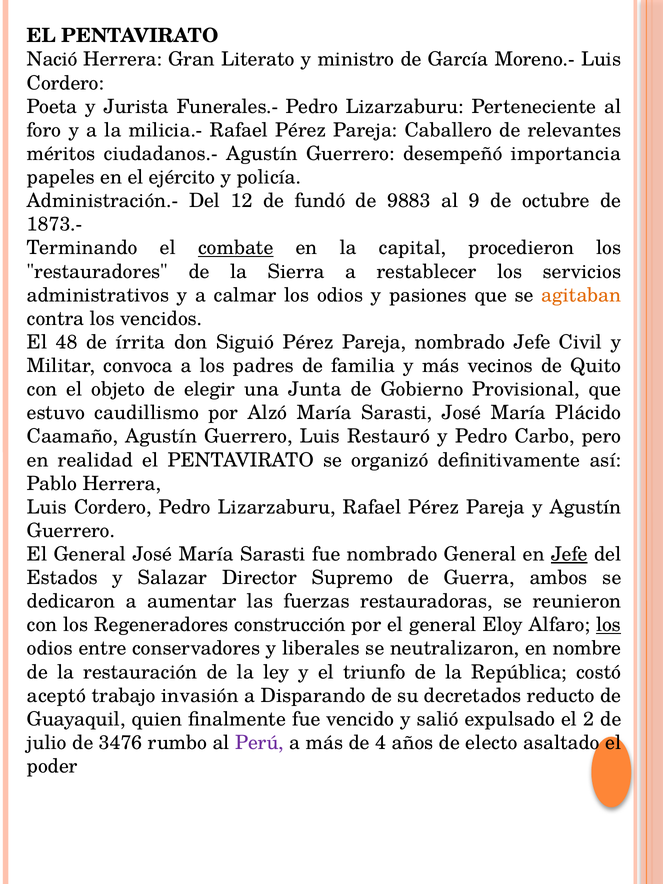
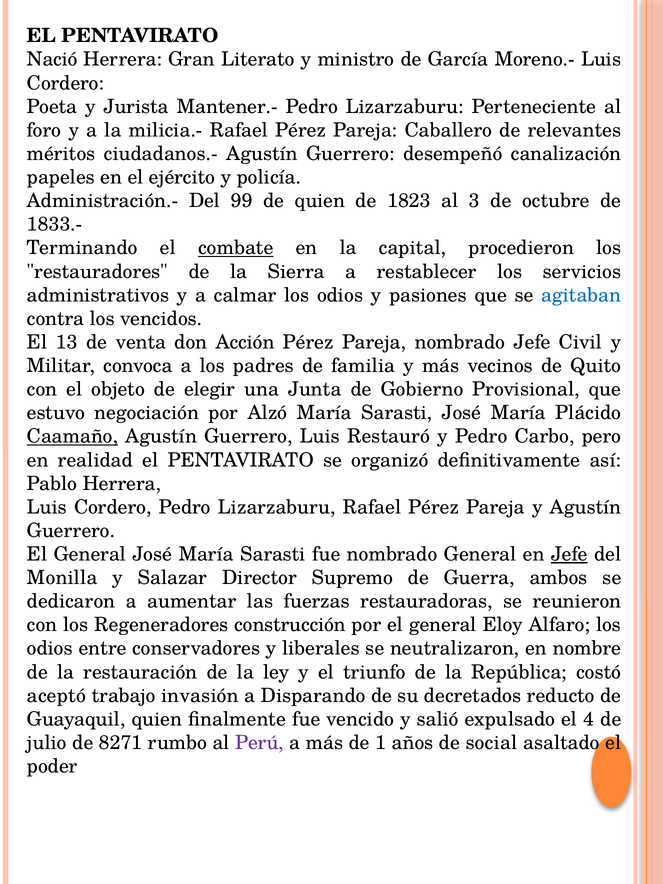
Funerales.-: Funerales.- -> Mantener.-
importancia: importancia -> canalización
12: 12 -> 99
de fundó: fundó -> quien
9883: 9883 -> 1823
9: 9 -> 3
1873.-: 1873.- -> 1833.-
agitaban colour: orange -> blue
48: 48 -> 13
írrita: írrita -> venta
Siguió: Siguió -> Acción
caudillismo: caudillismo -> negociación
Caamaño underline: none -> present
Estados: Estados -> Monilla
los at (609, 625) underline: present -> none
2: 2 -> 4
3476: 3476 -> 8271
4: 4 -> 1
electo: electo -> social
